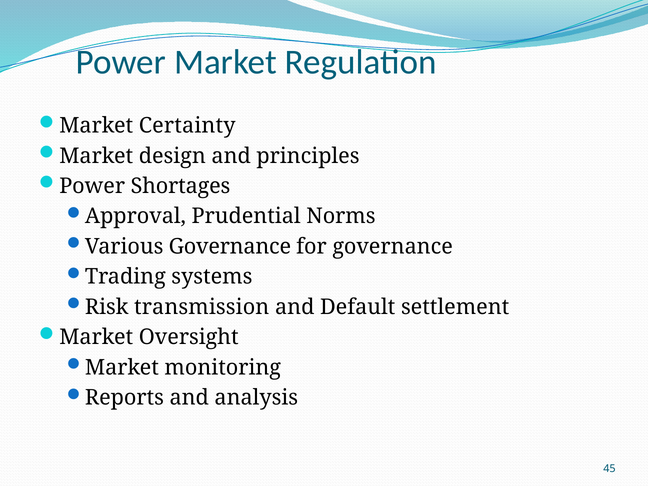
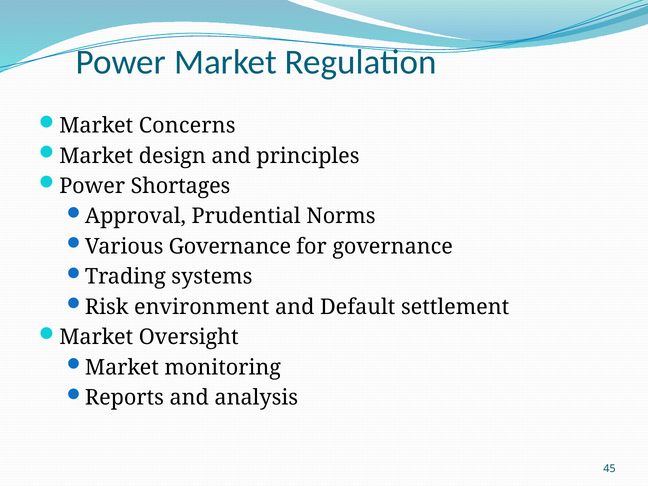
Certainty: Certainty -> Concerns
transmission: transmission -> environment
